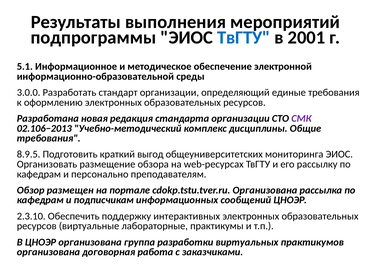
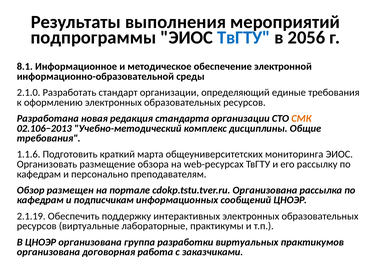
2001: 2001 -> 2056
5.1: 5.1 -> 8.1
3.0.0: 3.0.0 -> 2.1.0
СМК colour: purple -> orange
8.9.5: 8.9.5 -> 1.1.6
выгод: выгод -> марта
2.3.10: 2.3.10 -> 2.1.19
